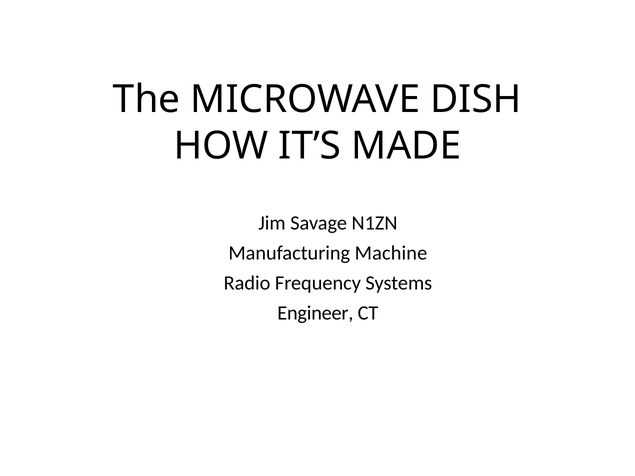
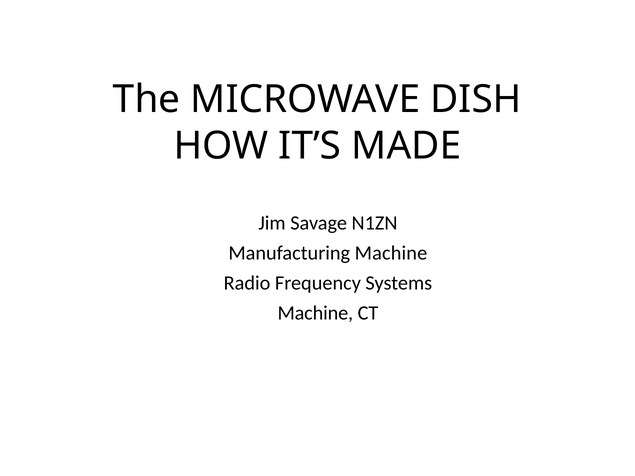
Engineer at (315, 313): Engineer -> Machine
